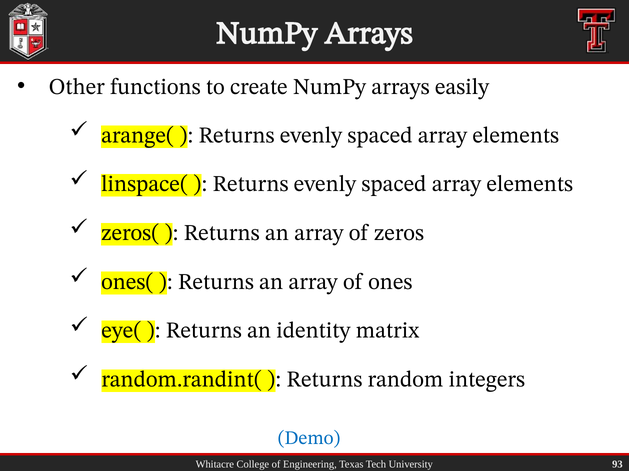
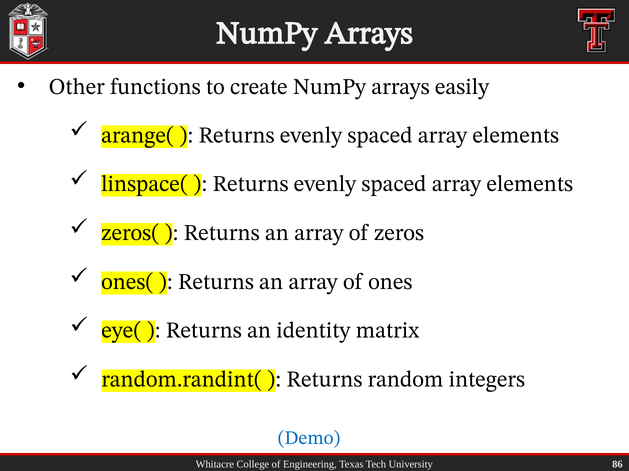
93: 93 -> 86
